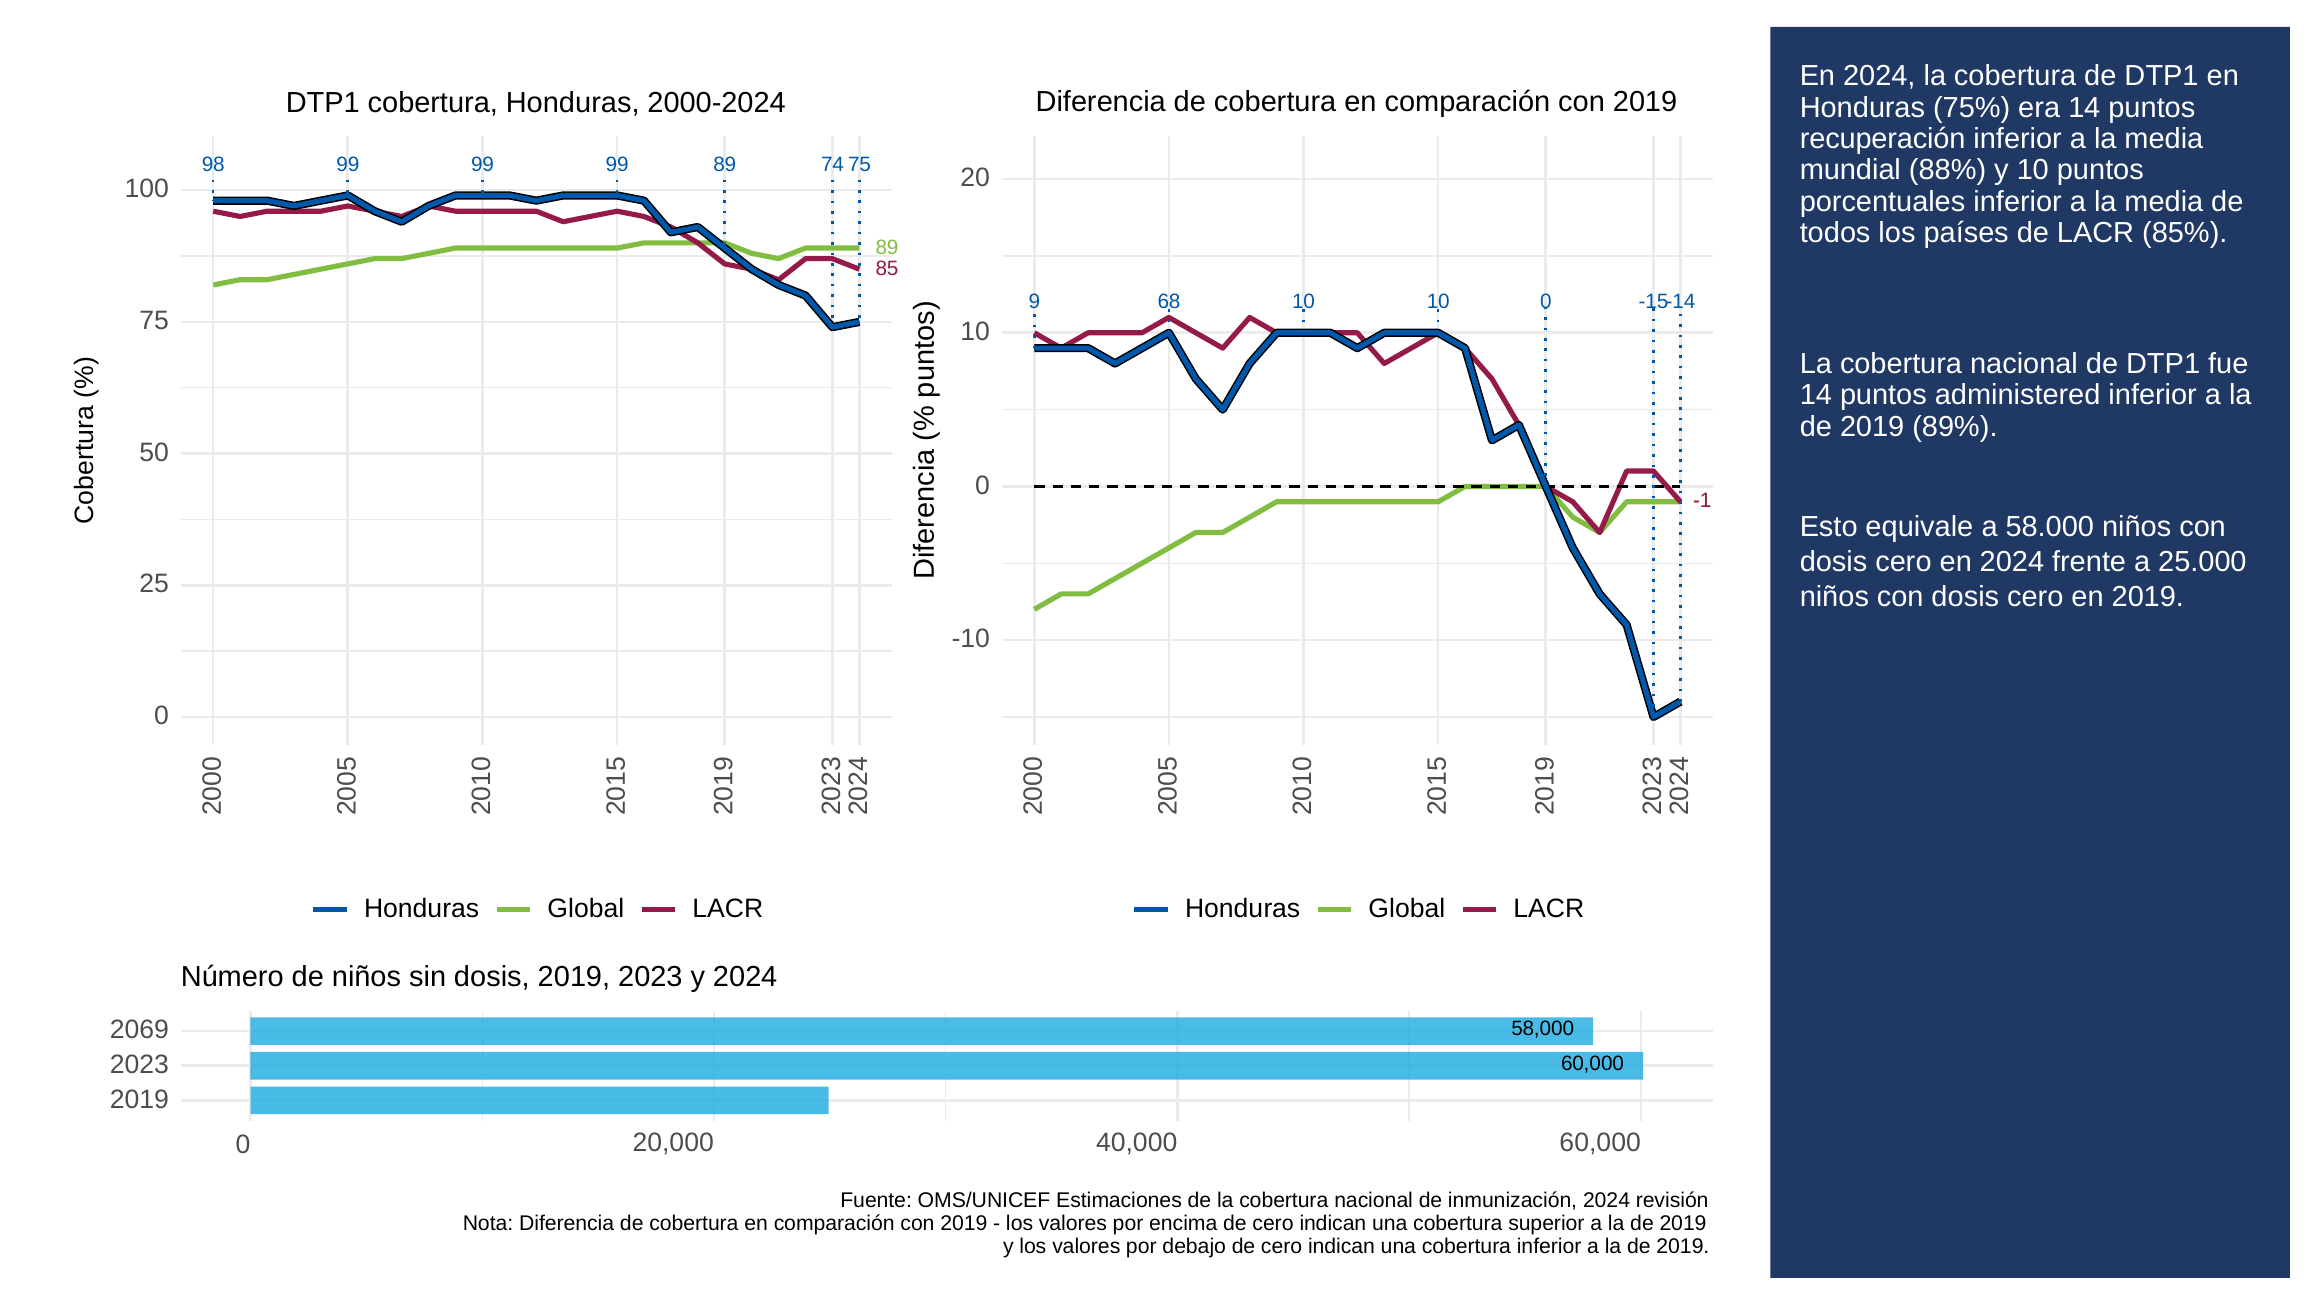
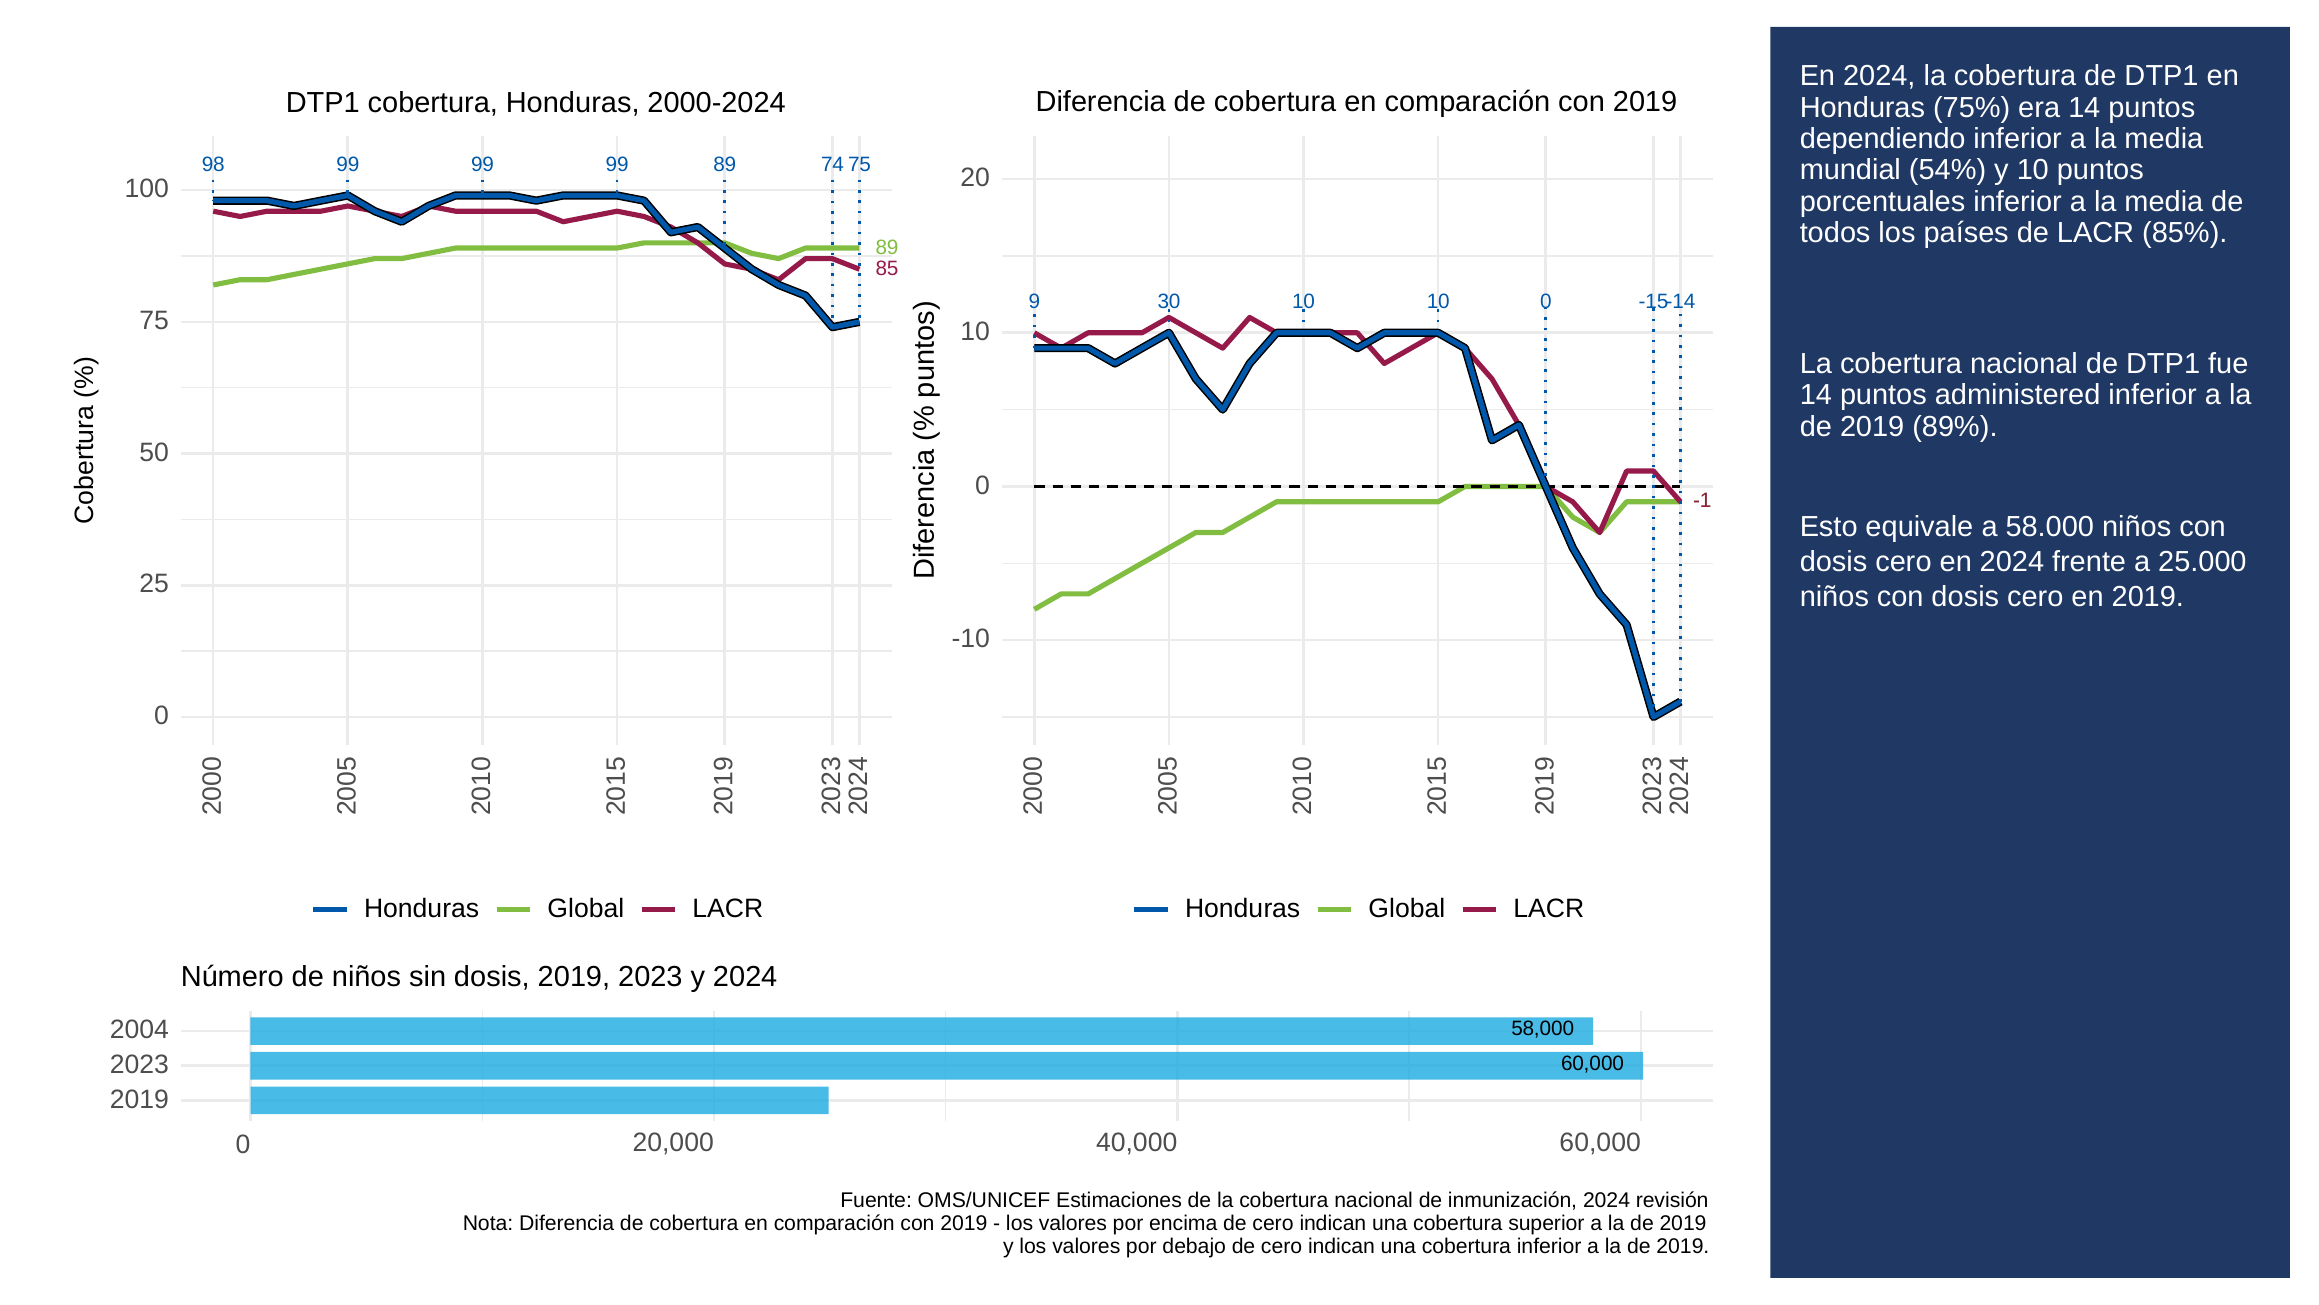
recuperación: recuperación -> dependiendo
88%: 88% -> 54%
68: 68 -> 30
2069: 2069 -> 2004
